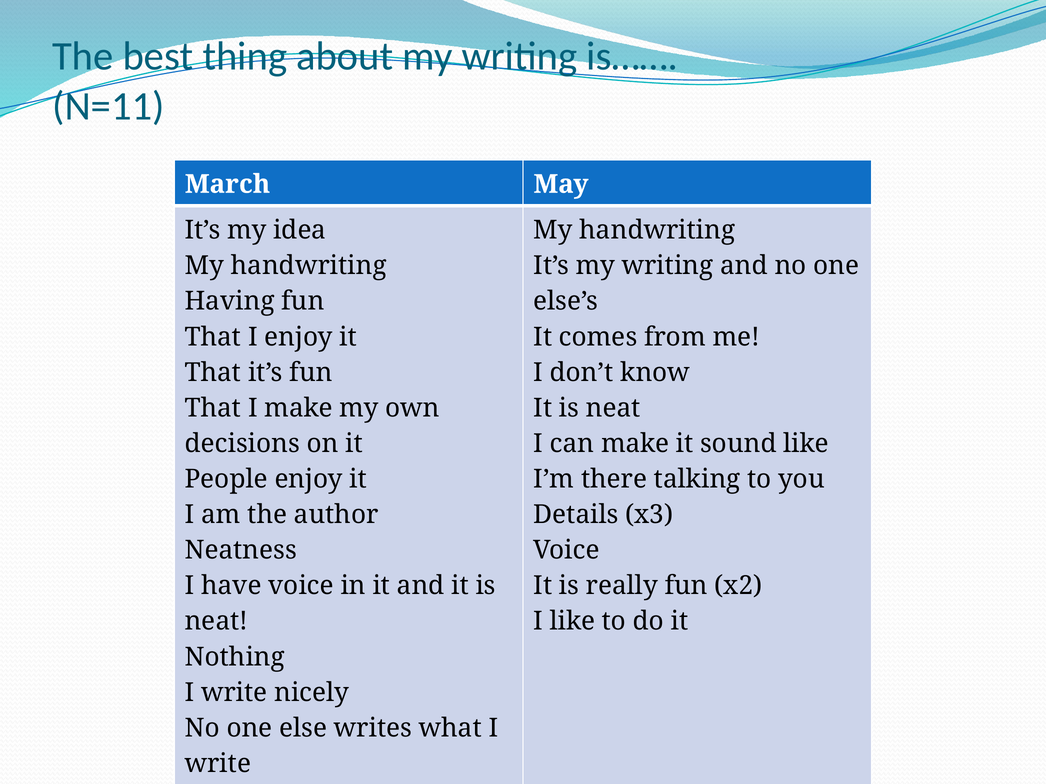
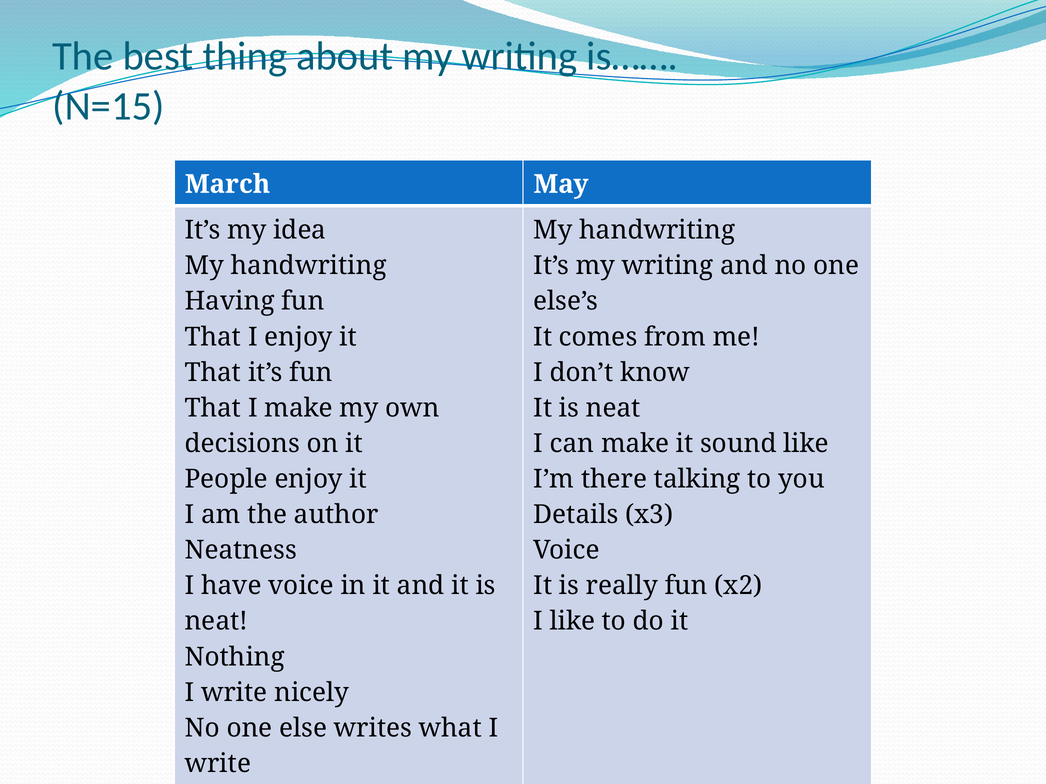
N=11: N=11 -> N=15
